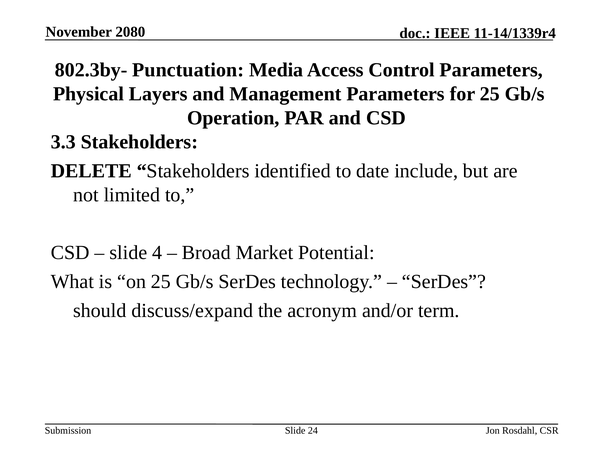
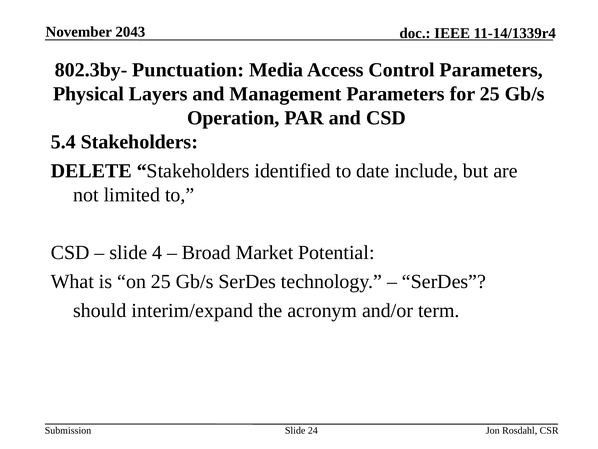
2080: 2080 -> 2043
3.3: 3.3 -> 5.4
discuss/expand: discuss/expand -> interim/expand
